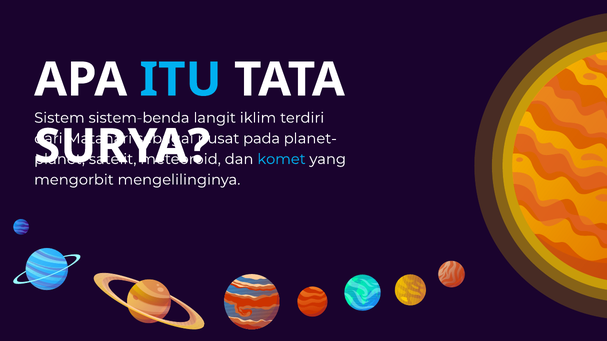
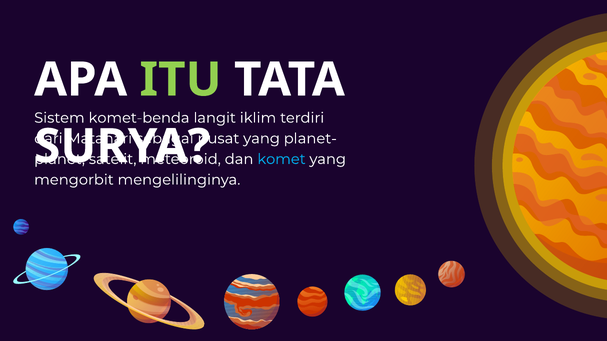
ITU colour: light blue -> light green
sistem-benda: sistem-benda -> komet-benda
pusat pada: pada -> yang
